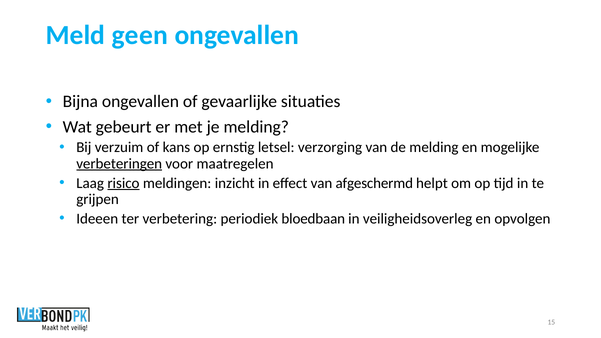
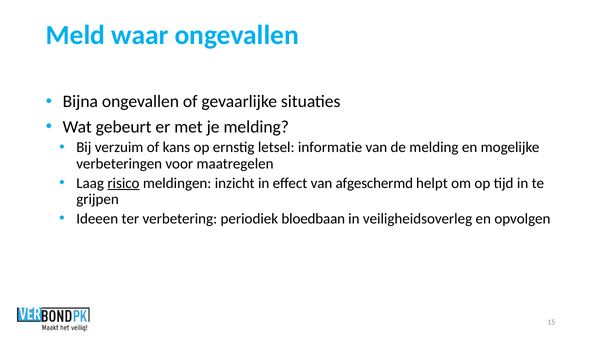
geen: geen -> waar
verzorging: verzorging -> informatie
verbeteringen underline: present -> none
